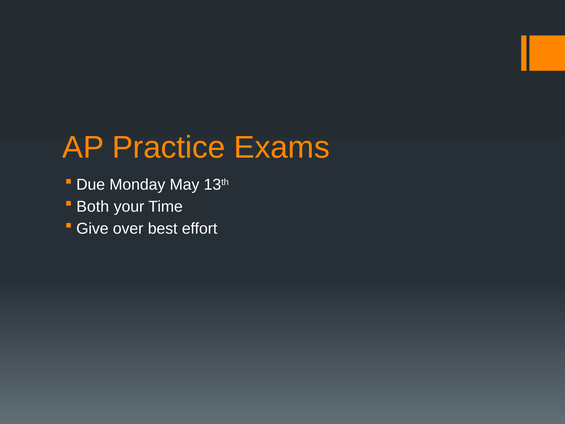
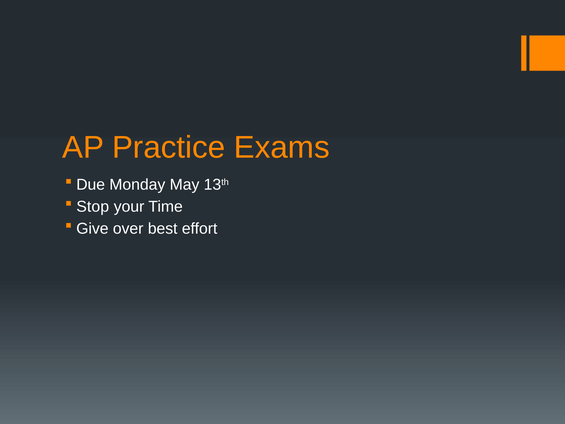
Both: Both -> Stop
